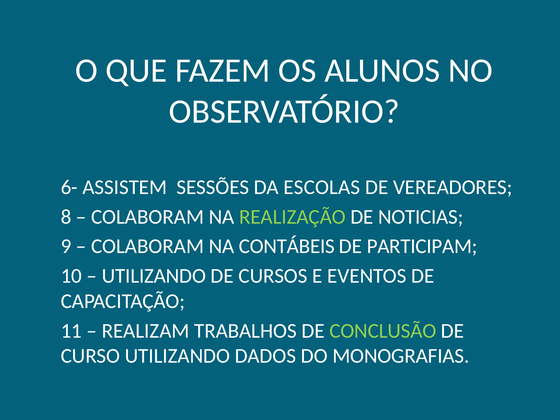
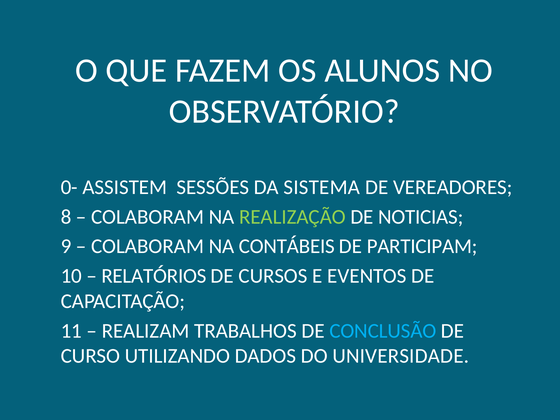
6-: 6- -> 0-
ESCOLAS: ESCOLAS -> SISTEMA
UTILIZANDO at (154, 276): UTILIZANDO -> RELATÓRIOS
CONCLUSÃO colour: light green -> light blue
MONOGRAFIAS: MONOGRAFIAS -> UNIVERSIDADE
